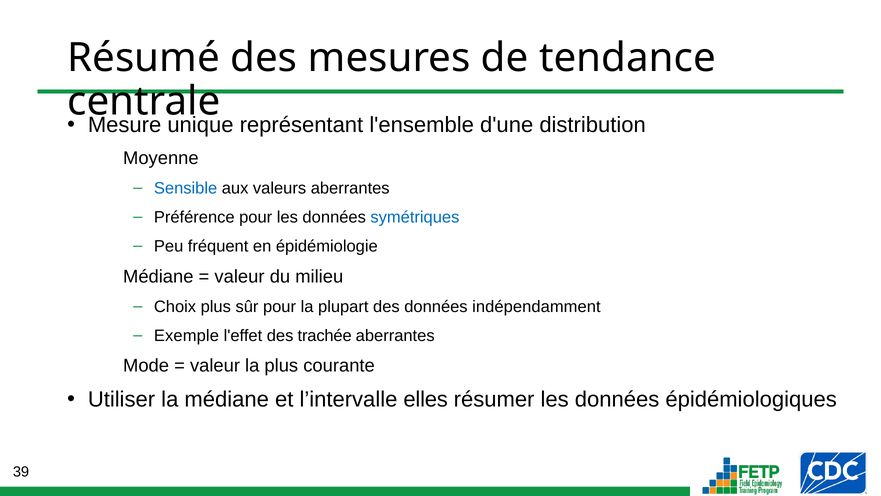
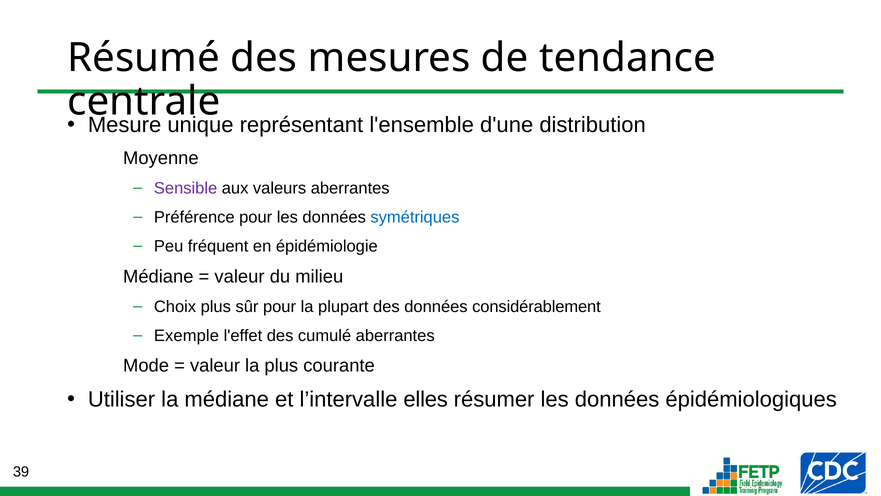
Sensible colour: blue -> purple
indépendamment: indépendamment -> considérablement
trachée: trachée -> cumulé
